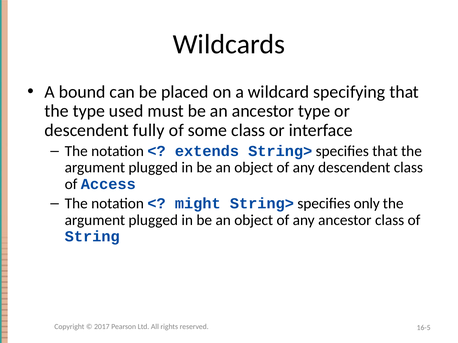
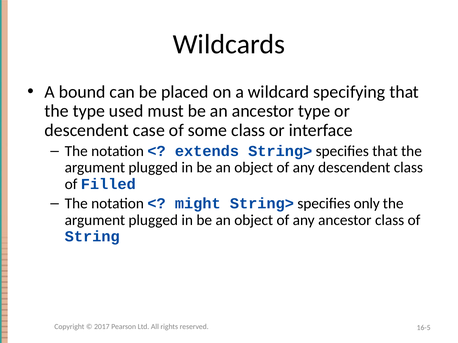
fully: fully -> case
Access: Access -> Filled
